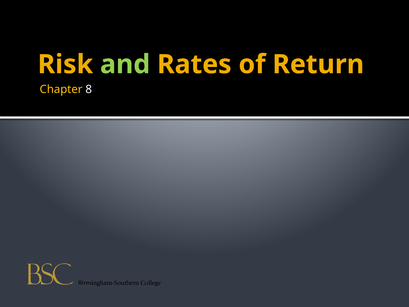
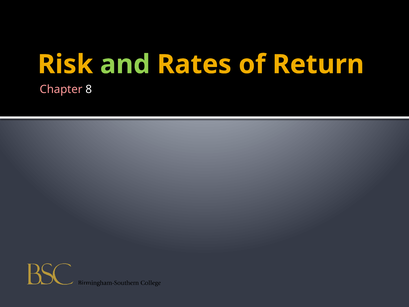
Chapter colour: yellow -> pink
